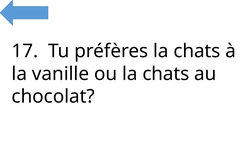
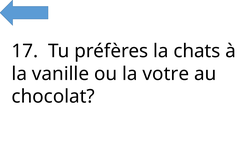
ou la chats: chats -> votre
